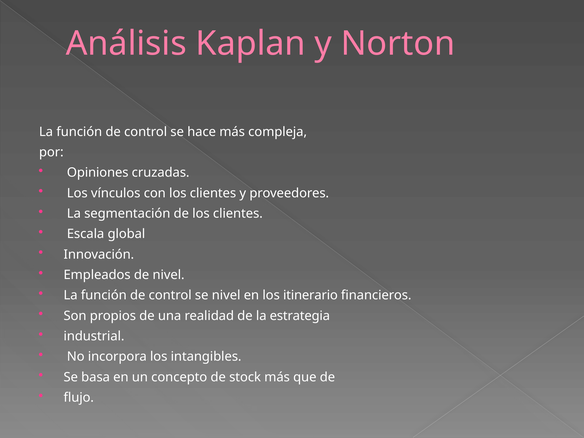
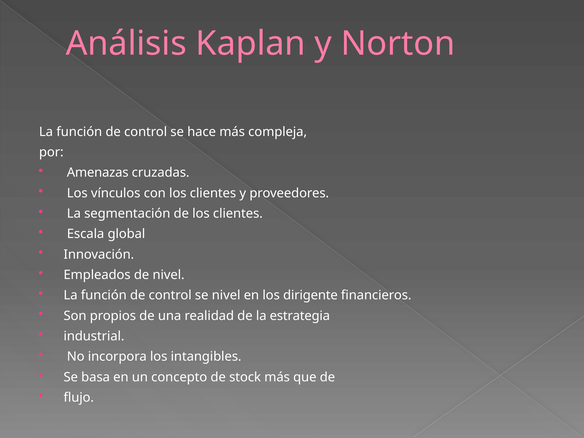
Opiniones: Opiniones -> Amenazas
itinerario: itinerario -> dirigente
